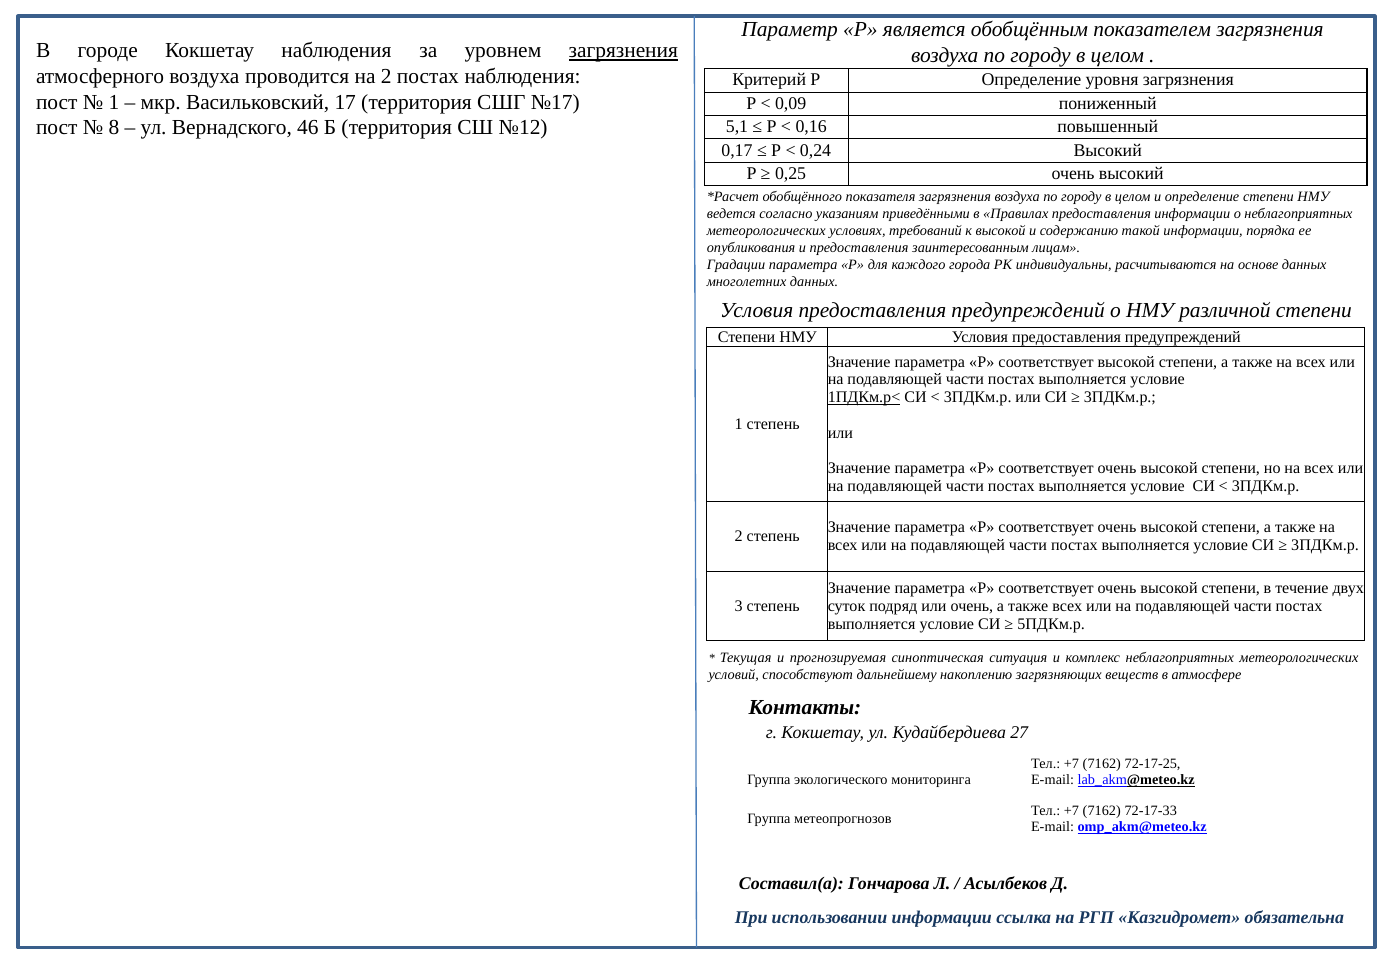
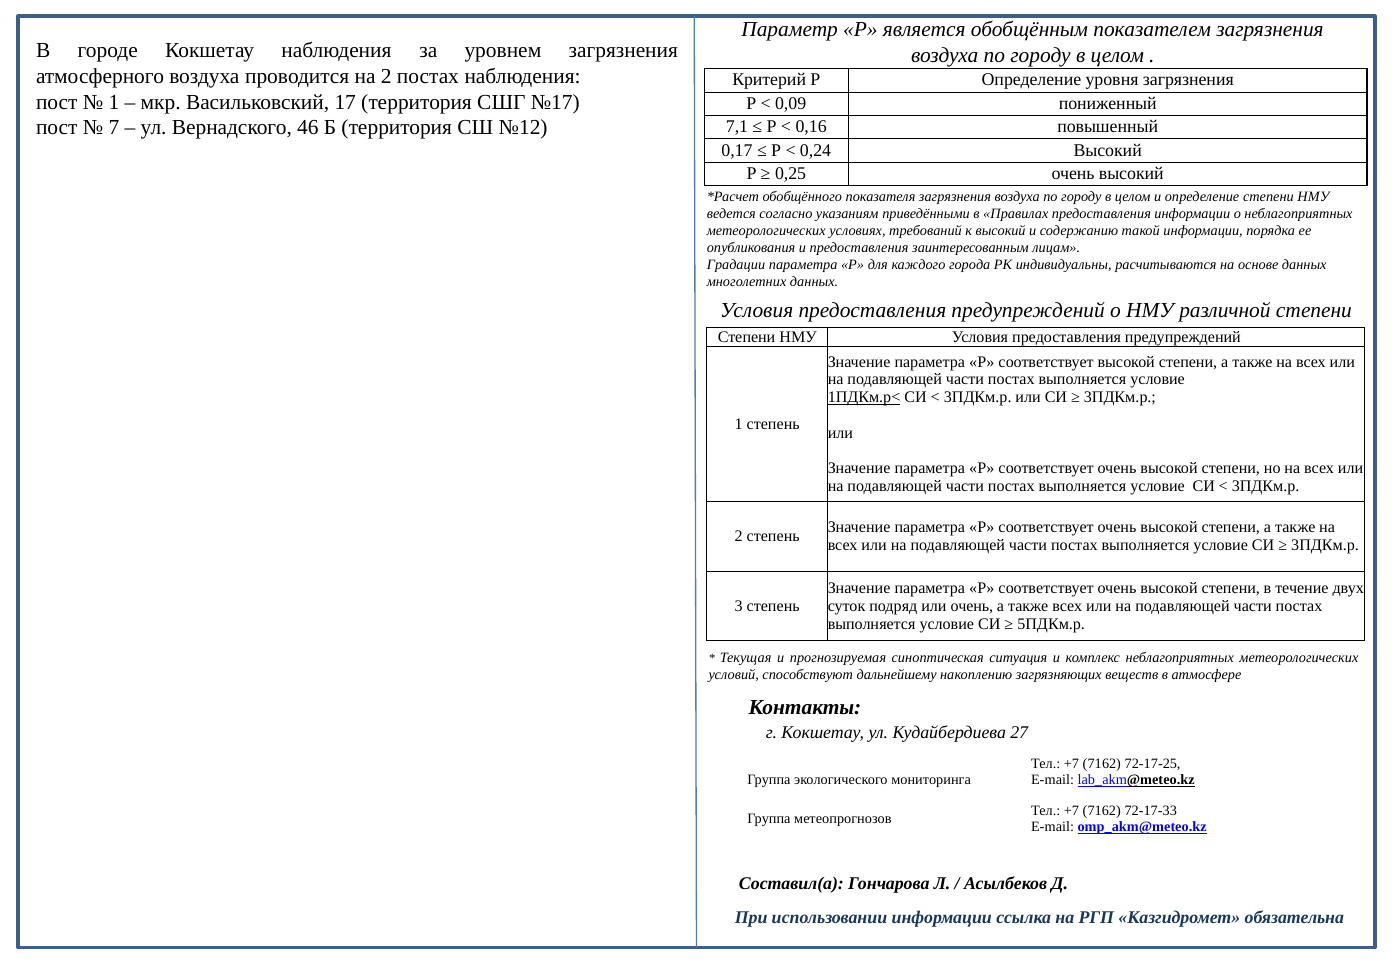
загрязнения at (623, 51) underline: present -> none
8: 8 -> 7
5,1: 5,1 -> 7,1
к высокой: высокой -> высокий
